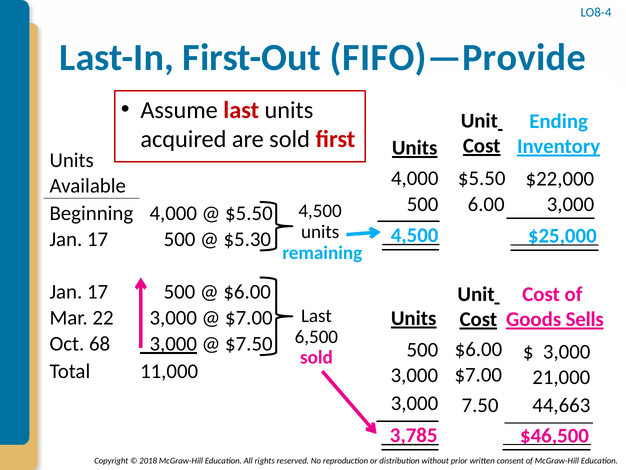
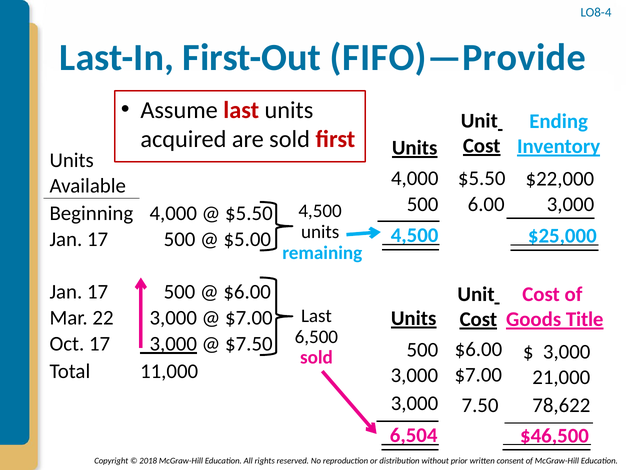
$5.30: $5.30 -> $5.00
Sells: Sells -> Title
Oct 68: 68 -> 17
44,663: 44,663 -> 78,622
3,785: 3,785 -> 6,504
